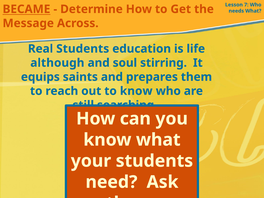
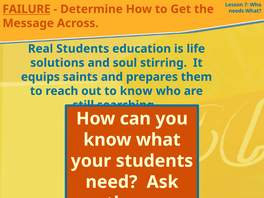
BECAME: BECAME -> FAILURE
although: although -> solutions
